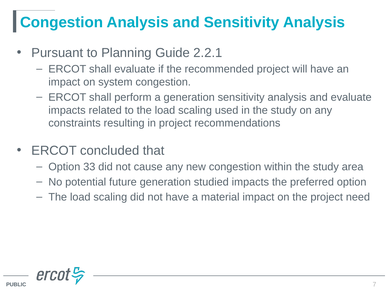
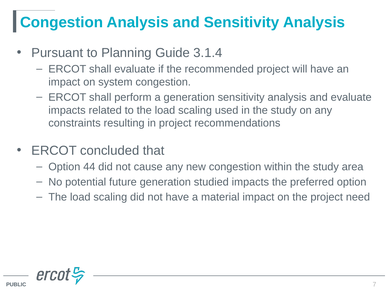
2.2.1: 2.2.1 -> 3.1.4
33: 33 -> 44
